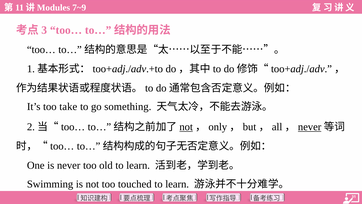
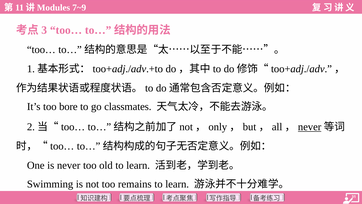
take: take -> bore
something: something -> classmates
not at (186, 127) underline: present -> none
touched: touched -> remains
